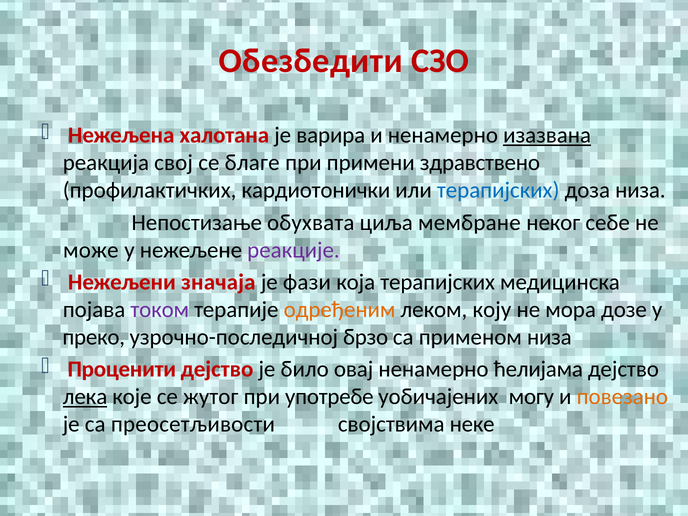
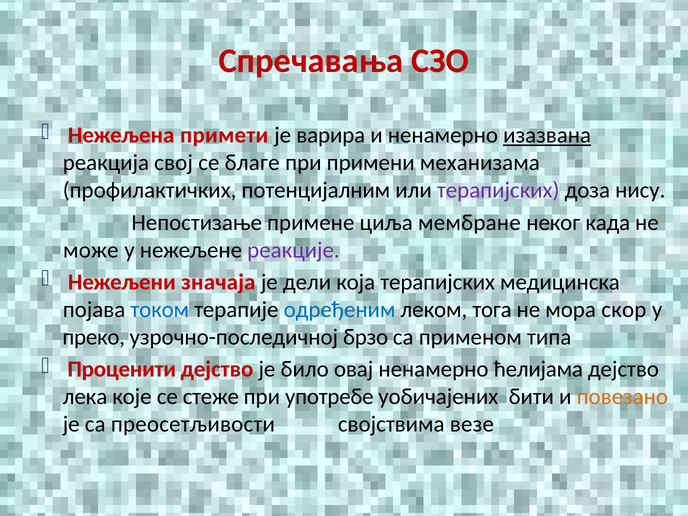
Обезбедити: Обезбедити -> Спречавања
халотана: халотана -> примети
здравствено: здравствено -> механизама
кардиотонички: кардиотонички -> потенцијалним
терапијских at (498, 190) colour: blue -> purple
доза низа: низа -> нису
обухвата: обухвата -> примене
себе: себе -> када
фази: фази -> дели
током colour: purple -> blue
одређеним colour: orange -> blue
коју: коју -> тога
дозе: дозе -> скор
применом низа: низа -> типа
лека underline: present -> none
жутог: жутог -> стеже
могу: могу -> бити
неке: неке -> везе
